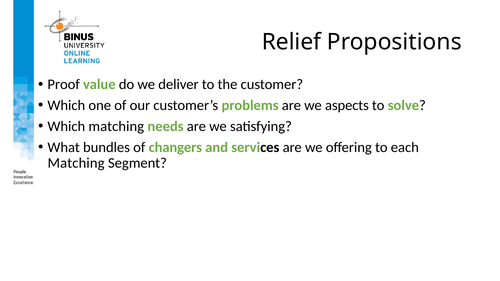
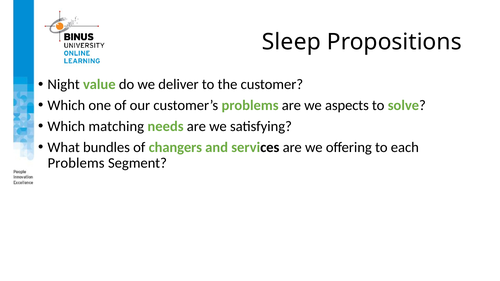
Relief: Relief -> Sleep
Proof: Proof -> Night
Matching at (76, 163): Matching -> Problems
